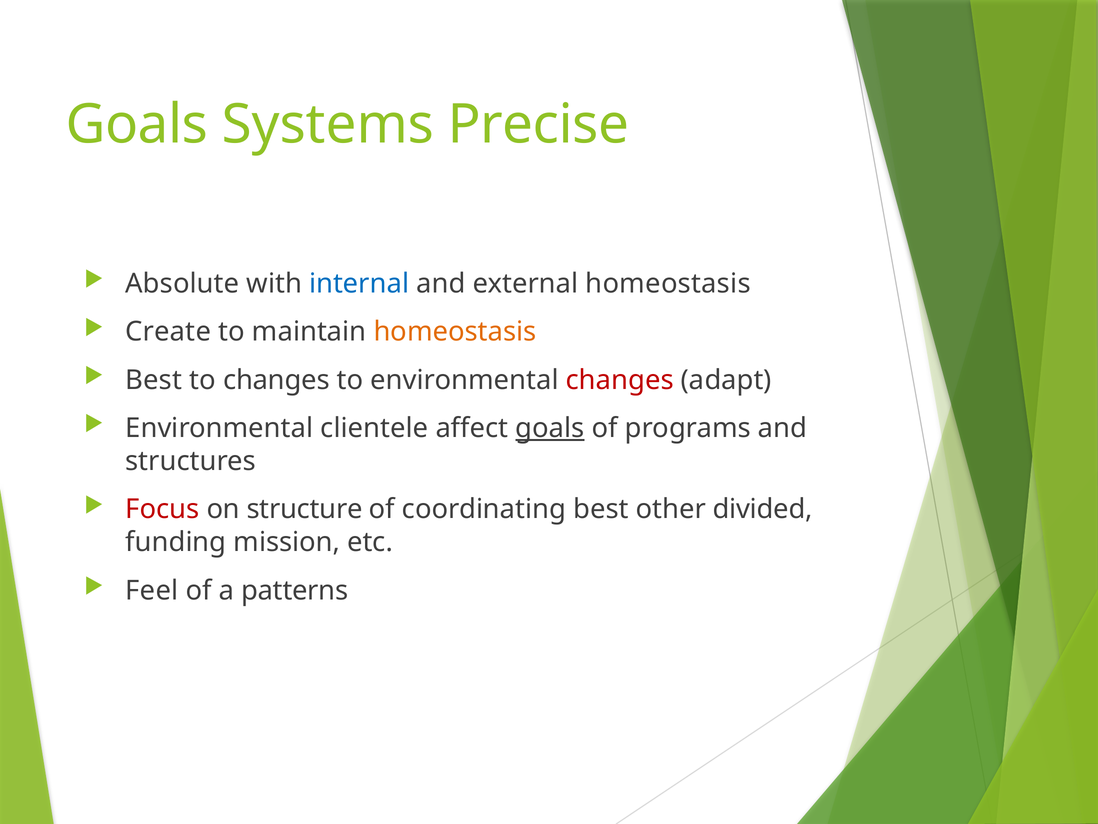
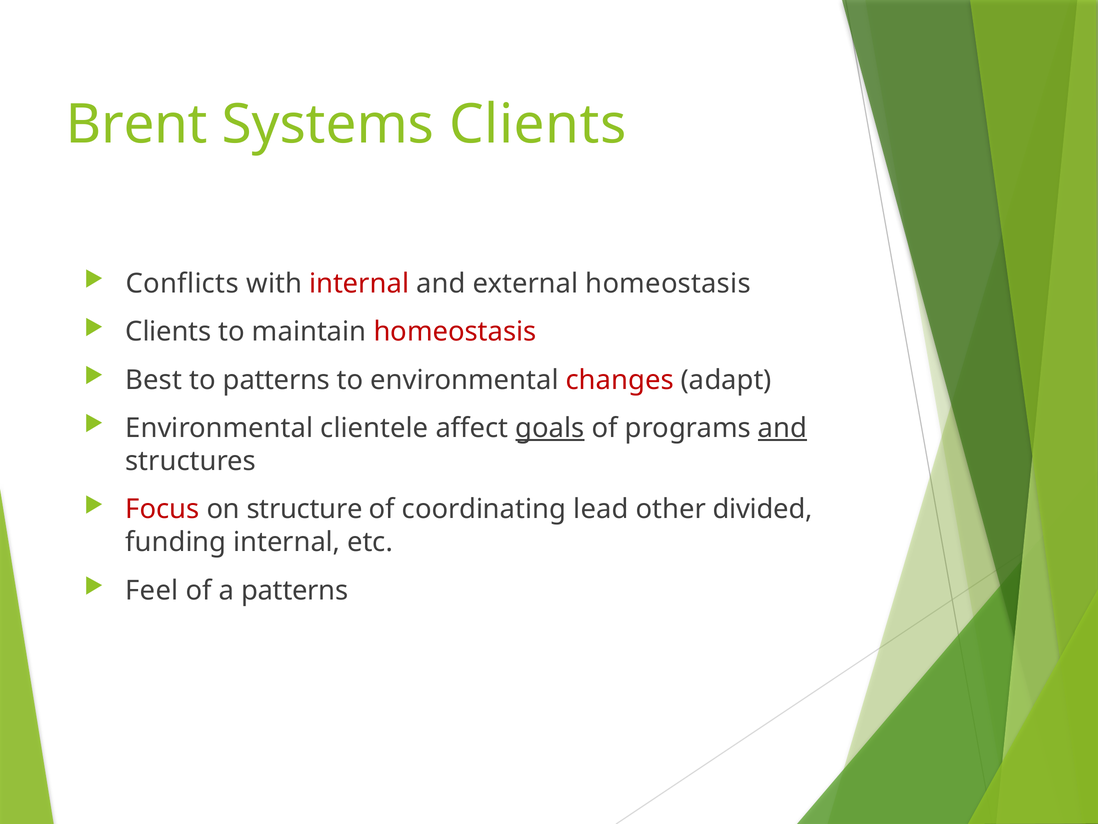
Goals at (137, 125): Goals -> Brent
Systems Precise: Precise -> Clients
Absolute: Absolute -> Conflicts
internal at (359, 283) colour: blue -> red
Create at (168, 332): Create -> Clients
homeostasis at (455, 332) colour: orange -> red
to changes: changes -> patterns
and at (783, 428) underline: none -> present
coordinating best: best -> lead
funding mission: mission -> internal
